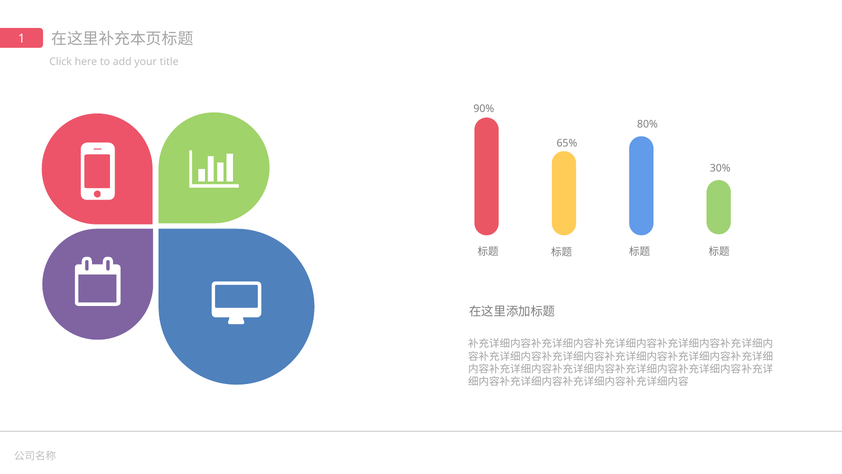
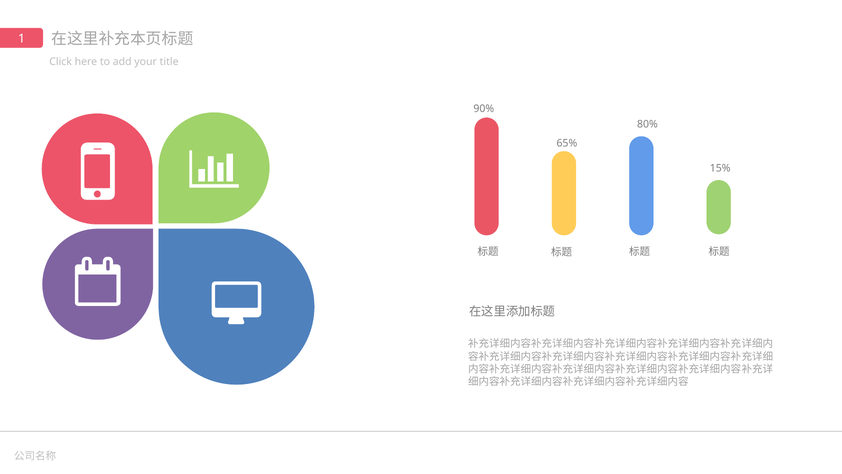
30%: 30% -> 15%
